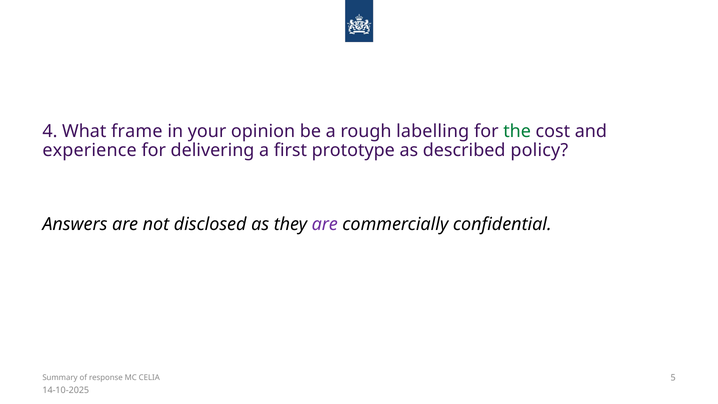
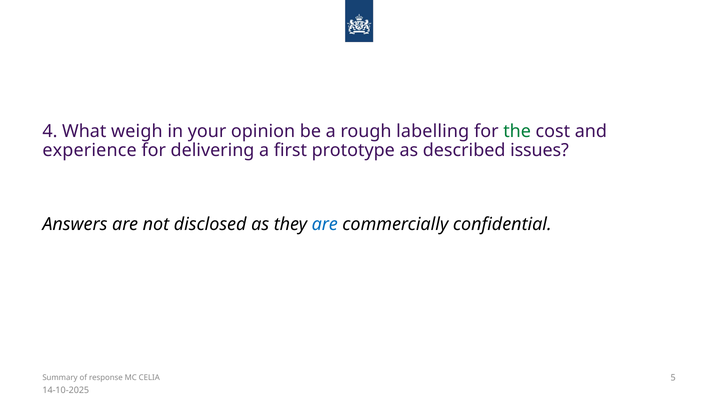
frame: frame -> weigh
policy: policy -> issues
are at (325, 224) colour: purple -> blue
